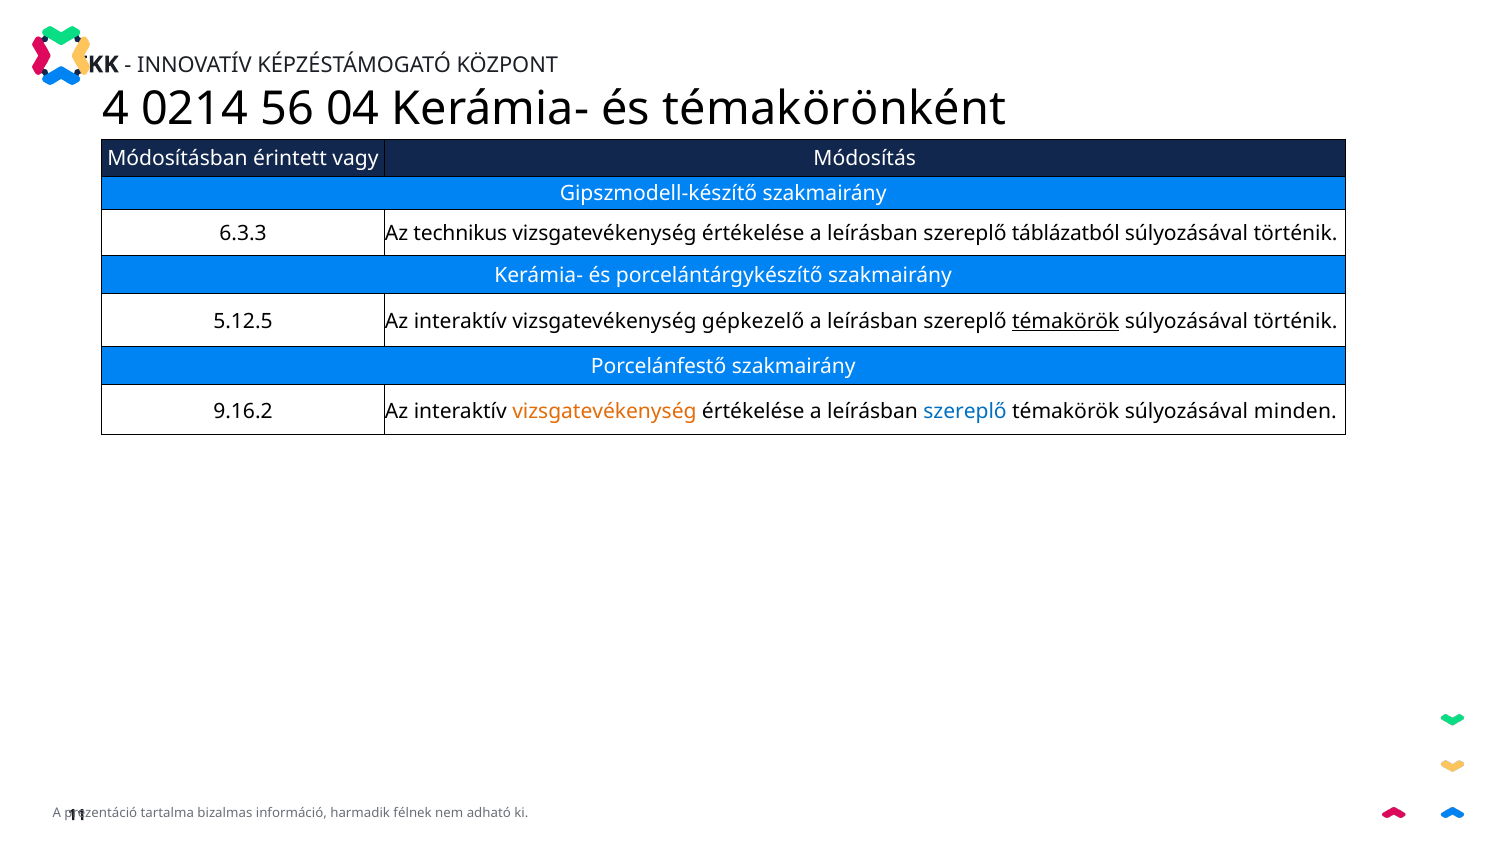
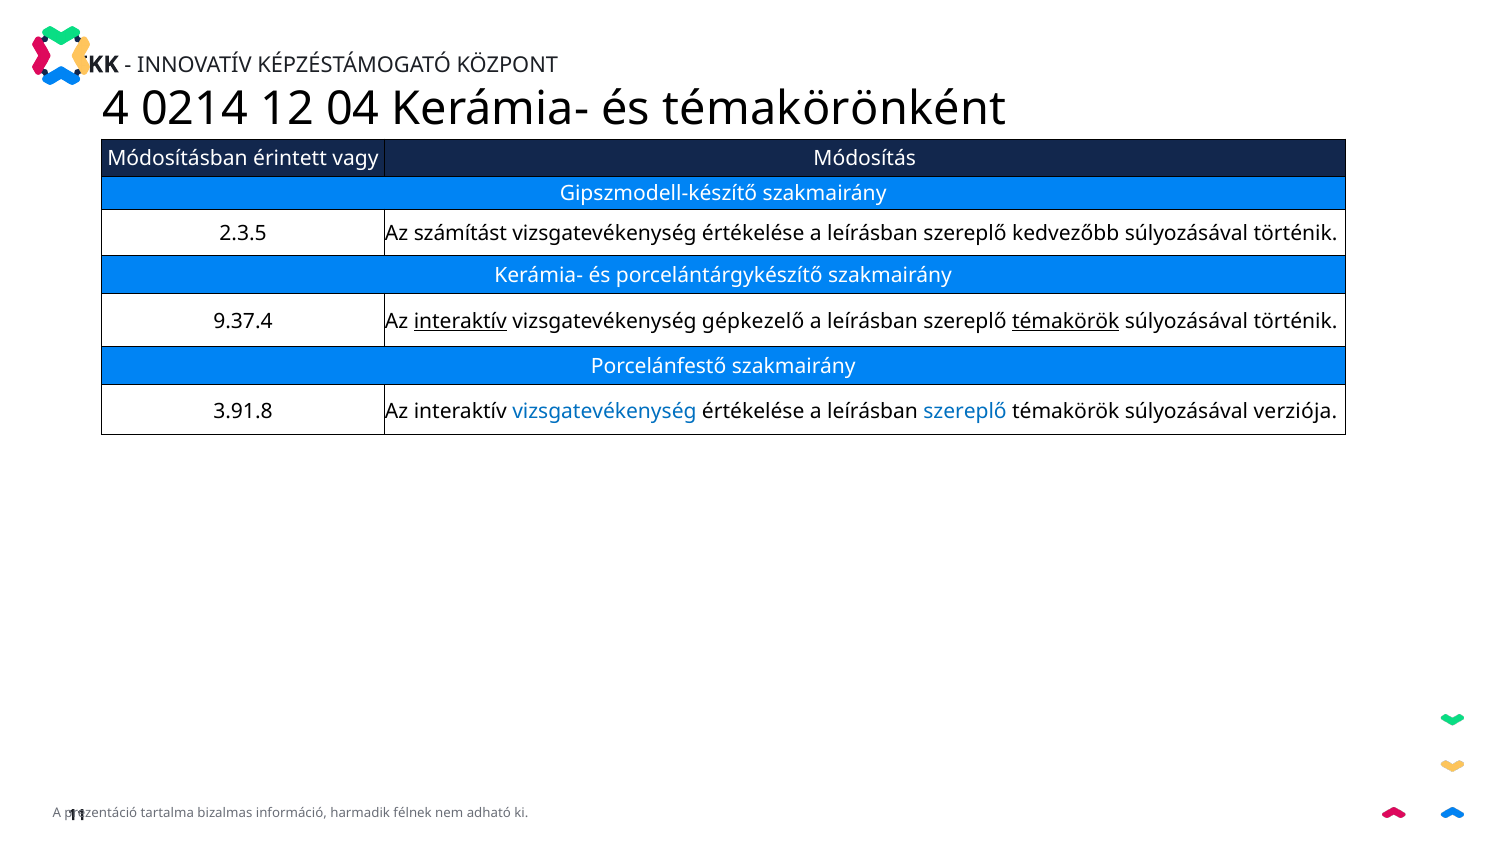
56: 56 -> 12
6.3.3: 6.3.3 -> 2.3.5
technikus: technikus -> számítást
táblázatból: táblázatból -> kedvezőbb
5.12.5: 5.12.5 -> 9.37.4
interaktív at (460, 322) underline: none -> present
9.16.2: 9.16.2 -> 3.91.8
vizsgatevékenység at (604, 411) colour: orange -> blue
minden: minden -> verziója
